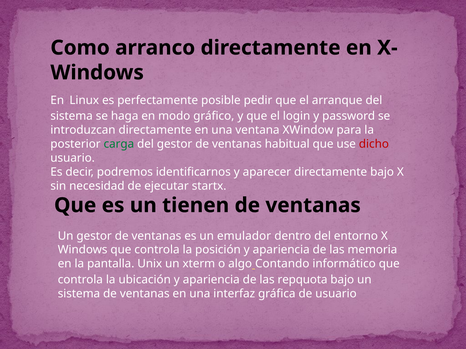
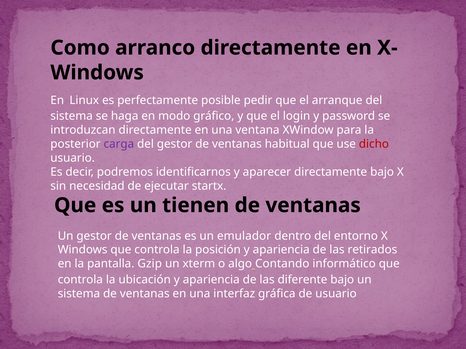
carga colour: green -> purple
memoria: memoria -> retirados
Unix: Unix -> Gzip
repquota: repquota -> diferente
